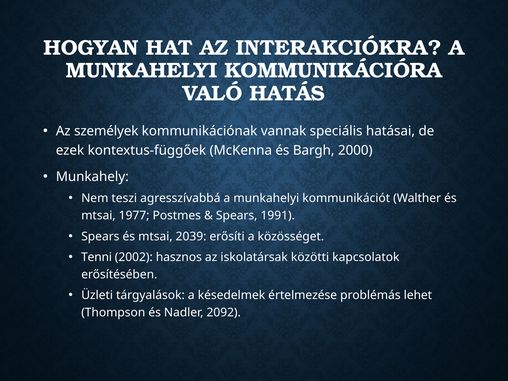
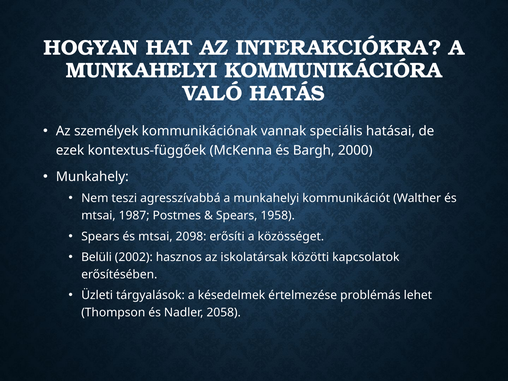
1977: 1977 -> 1987
1991: 1991 -> 1958
2039: 2039 -> 2098
Tenni: Tenni -> Belüli
2092: 2092 -> 2058
